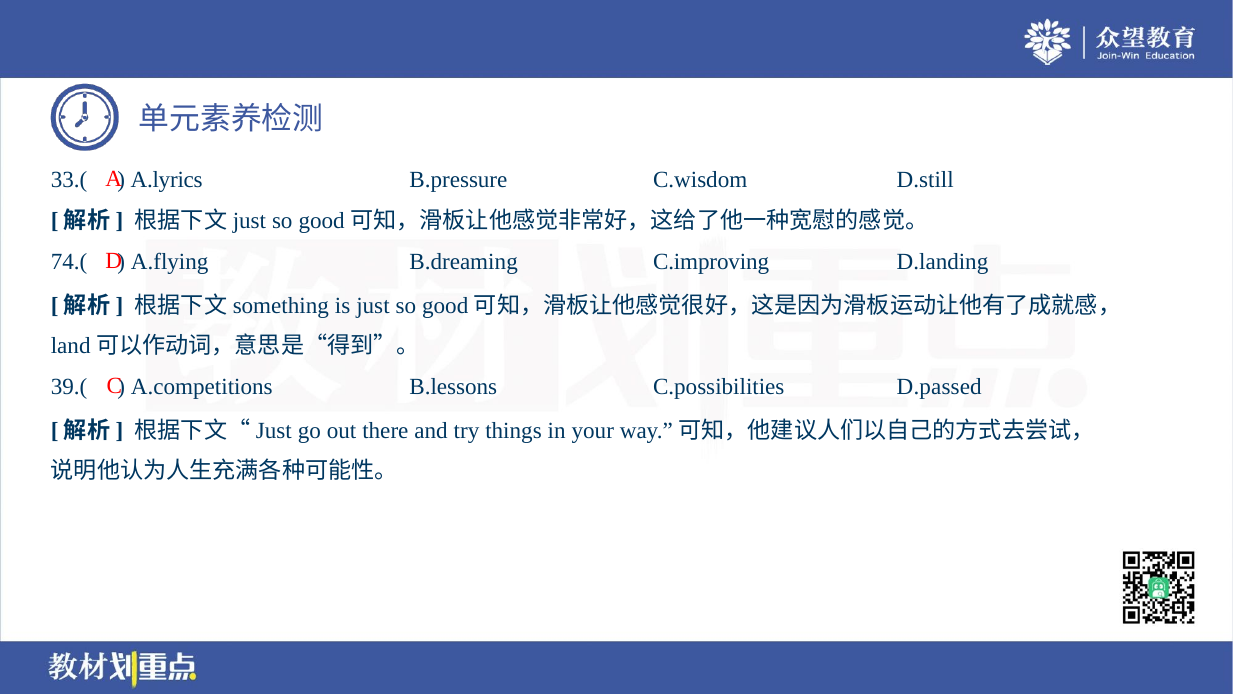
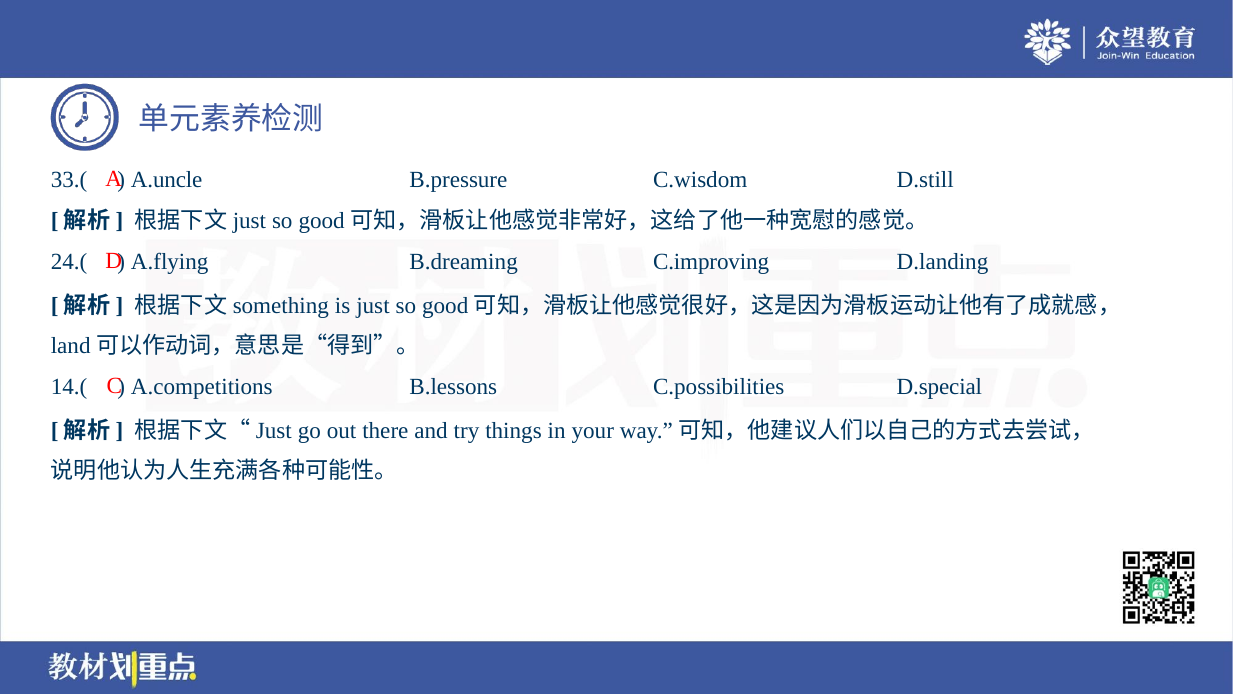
A.lyrics: A.lyrics -> A.uncle
74.(: 74.( -> 24.(
39.(: 39.( -> 14.(
D.passed: D.passed -> D.special
